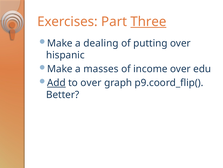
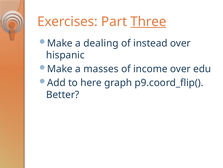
putting: putting -> instead
Add underline: present -> none
to over: over -> here
